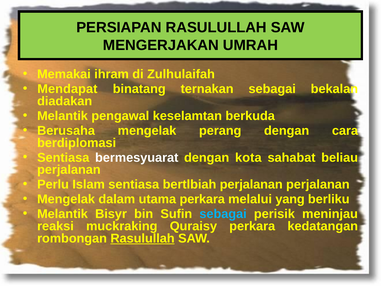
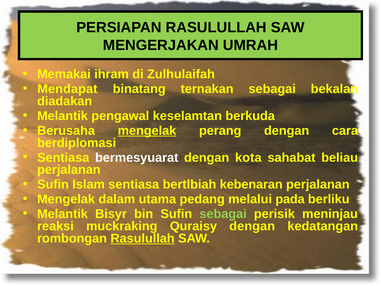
mengelak at (147, 131) underline: none -> present
Perlu at (53, 184): Perlu -> Sufin
bertlbiah perjalanan: perjalanan -> kebenaran
utama perkara: perkara -> pedang
yang: yang -> pada
sebagai at (223, 214) colour: light blue -> light green
Quraisy perkara: perkara -> dengan
